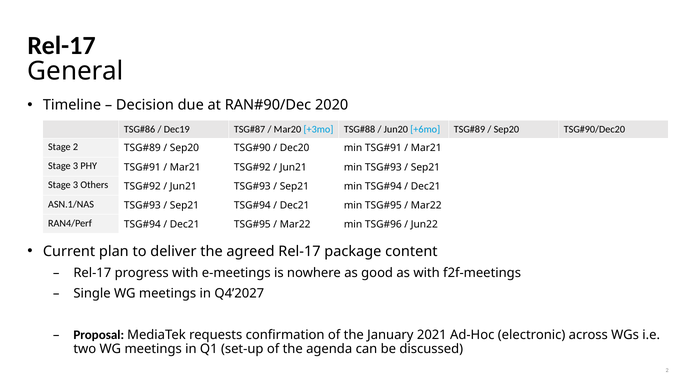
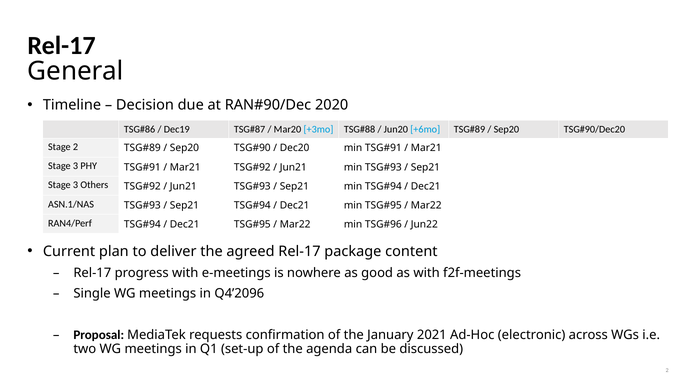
Q4’2027: Q4’2027 -> Q4’2096
